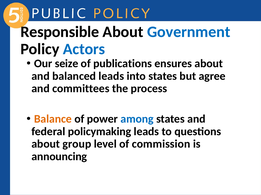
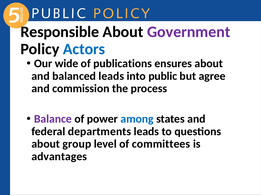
Government colour: blue -> purple
seize: seize -> wide
into states: states -> public
committees: committees -> commission
Balance colour: orange -> purple
policymaking: policymaking -> departments
commission: commission -> committees
announcing: announcing -> advantages
